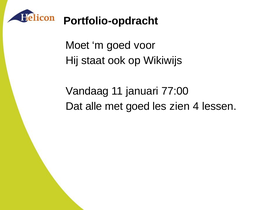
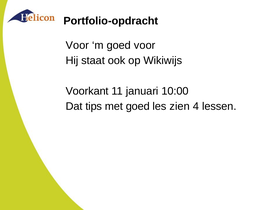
Moet at (77, 45): Moet -> Voor
Vandaag: Vandaag -> Voorkant
77:00: 77:00 -> 10:00
alle: alle -> tips
